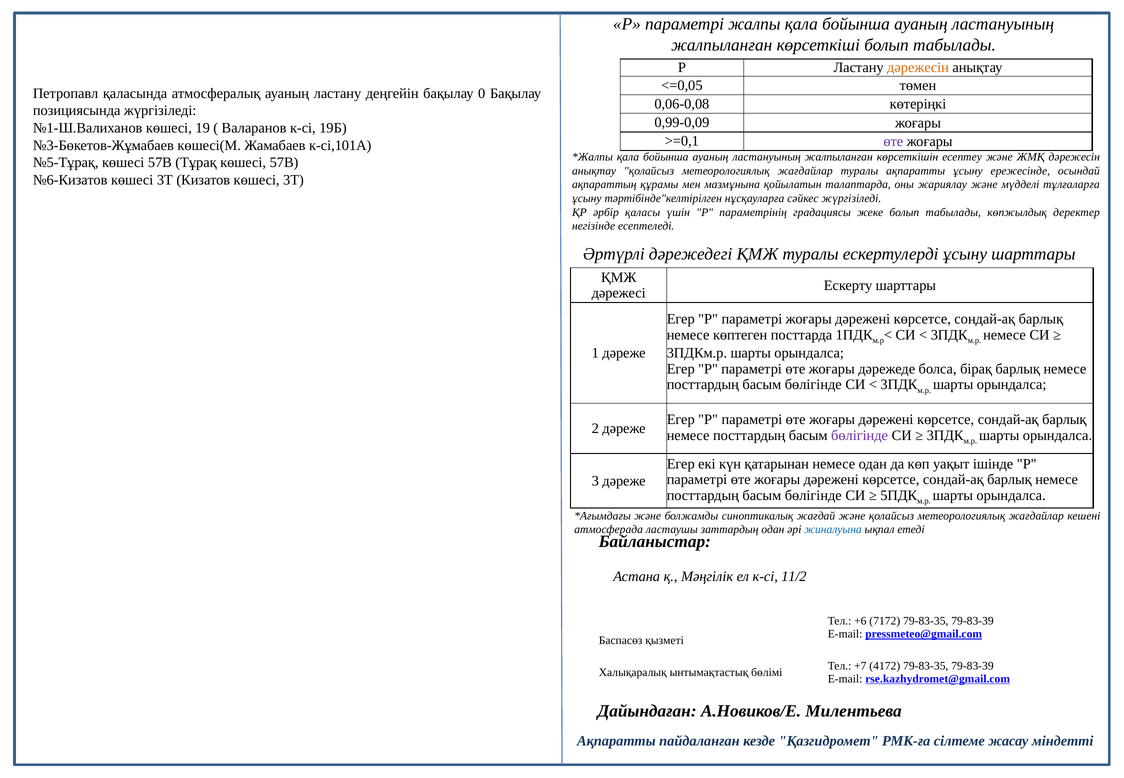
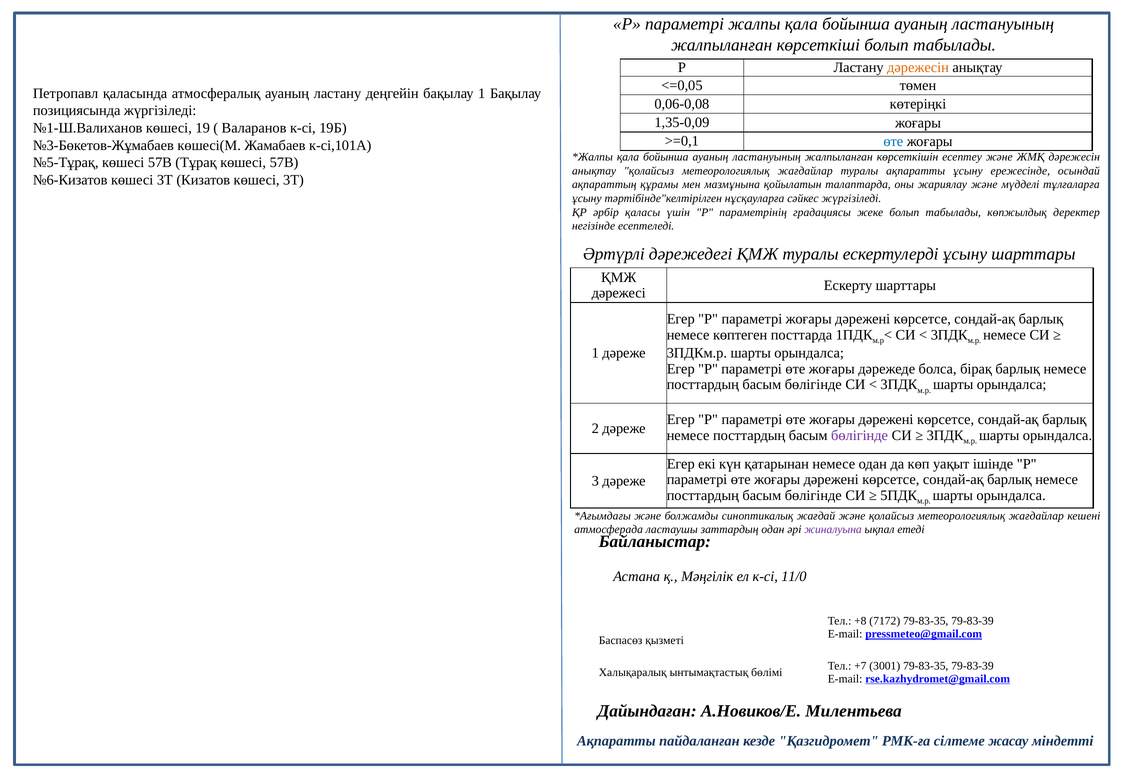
бақылау 0: 0 -> 1
0,99-0,09: 0,99-0,09 -> 1,35-0,09
өте at (893, 141) colour: purple -> blue
жиналуына colour: blue -> purple
11/2: 11/2 -> 11/0
+6: +6 -> +8
4172: 4172 -> 3001
